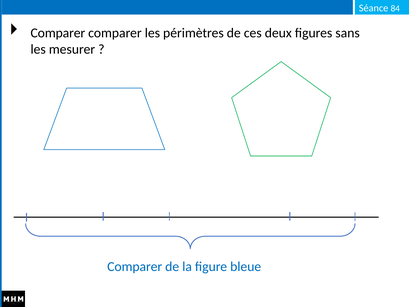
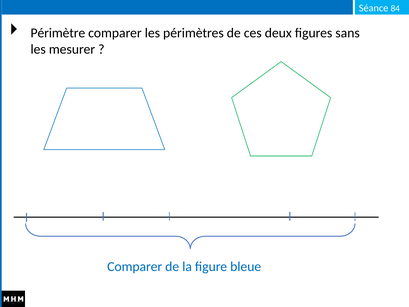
Comparer at (58, 33): Comparer -> Périmètre
